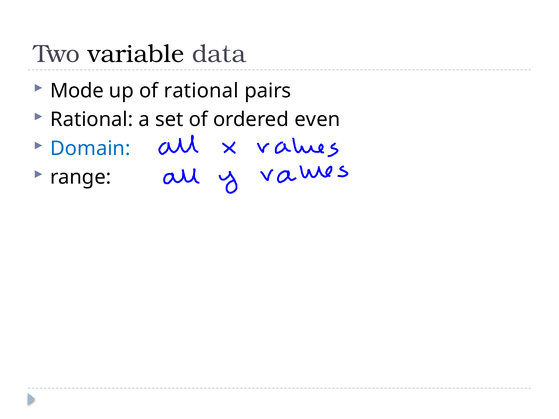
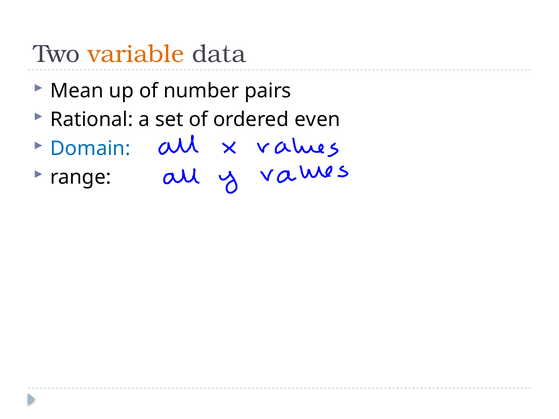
variable colour: black -> orange
Mode: Mode -> Mean
of rational: rational -> number
